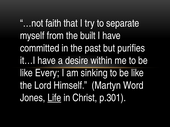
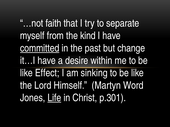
built: built -> kind
committed underline: none -> present
purifies: purifies -> change
Every: Every -> Effect
